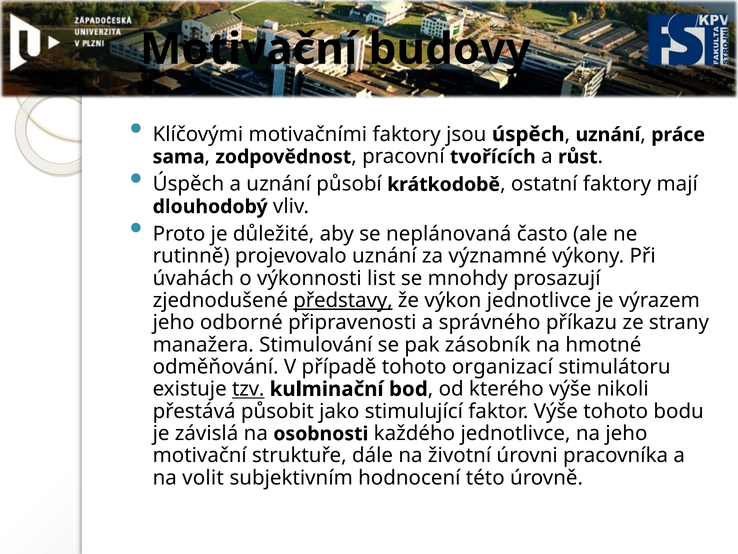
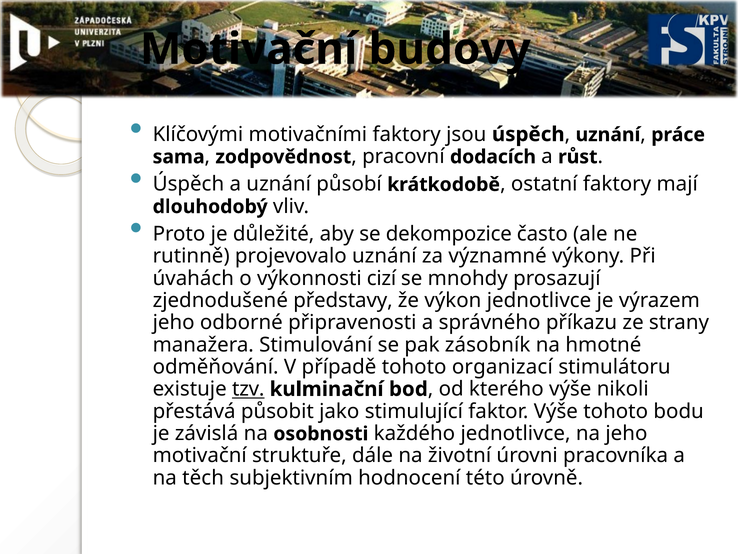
tvořících: tvořících -> dodacích
neplánovaná: neplánovaná -> dekompozice
list: list -> cizí
představy underline: present -> none
volit: volit -> těch
